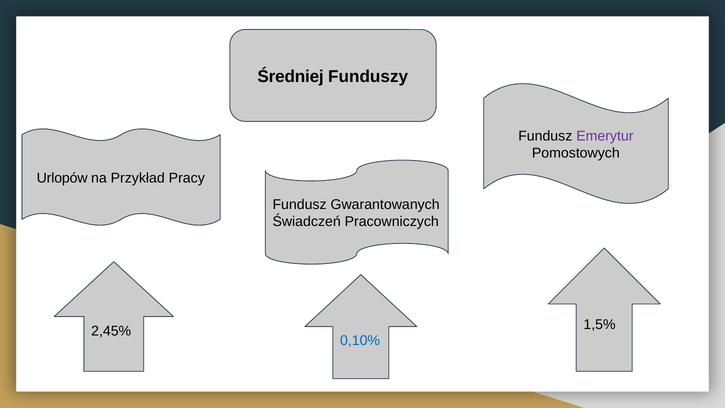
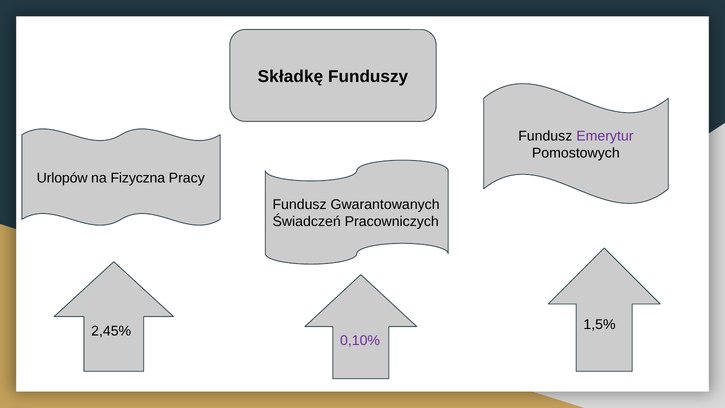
Średniej: Średniej -> Składkę
Przykład: Przykład -> Fizyczna
0,10% colour: blue -> purple
